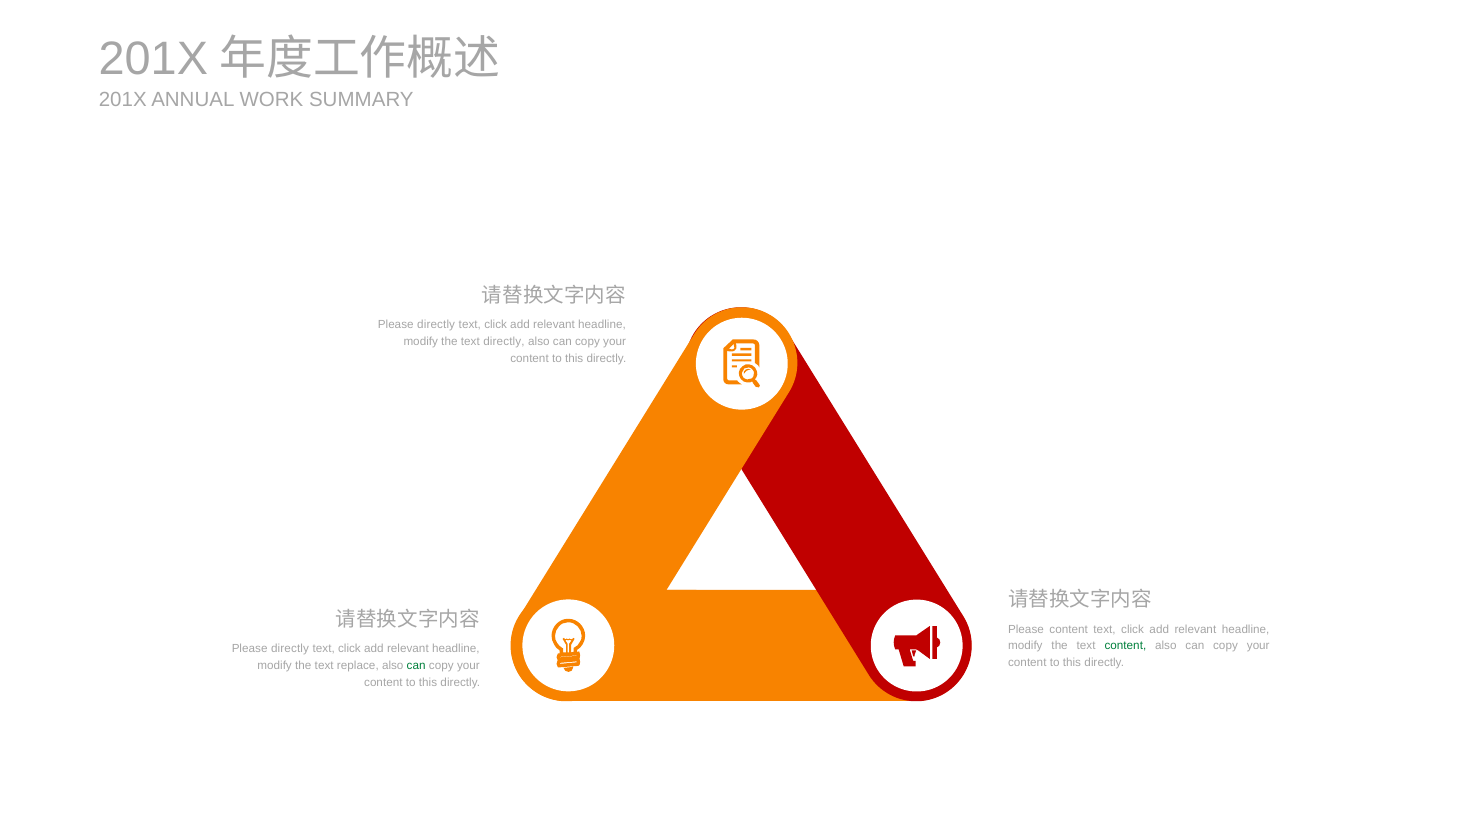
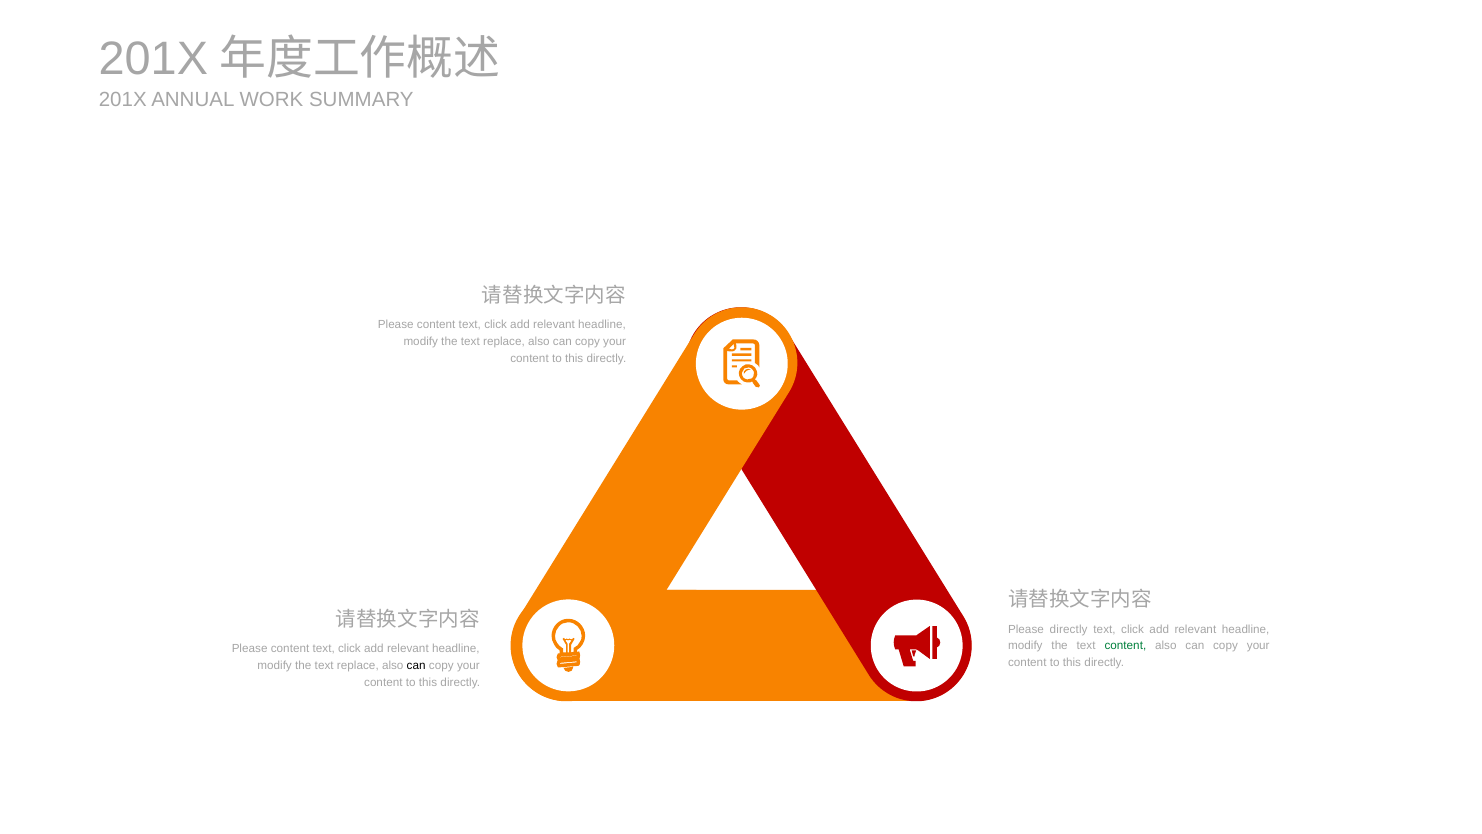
directly at (436, 324): directly -> content
directly at (504, 341): directly -> replace
Please content: content -> directly
directly at (290, 648): directly -> content
can at (416, 665) colour: green -> black
